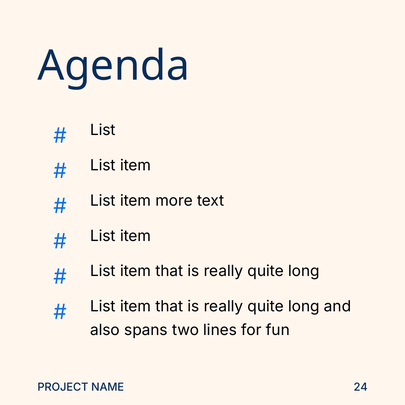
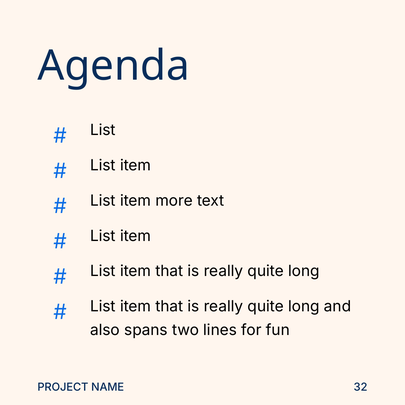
24: 24 -> 32
